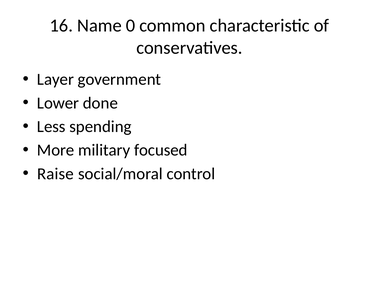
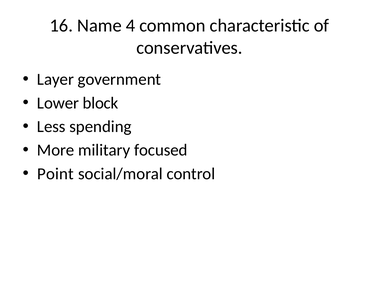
0: 0 -> 4
done: done -> block
Raise: Raise -> Point
